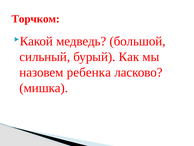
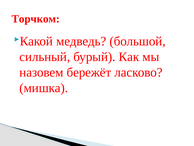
ребенка: ребенка -> бережёт
